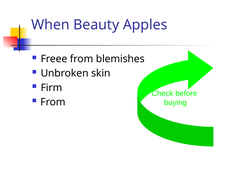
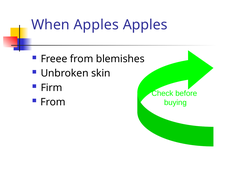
When Beauty: Beauty -> Apples
